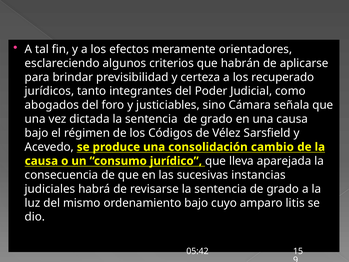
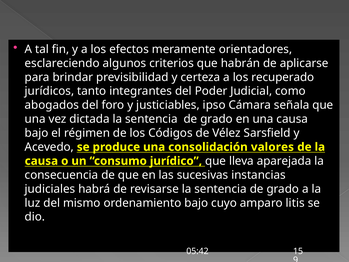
sino: sino -> ipso
cambio: cambio -> valores
